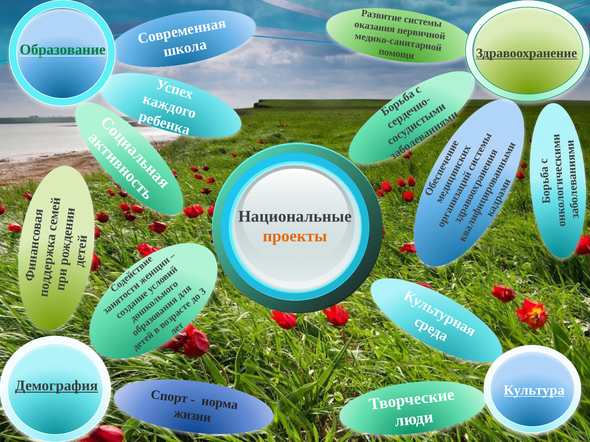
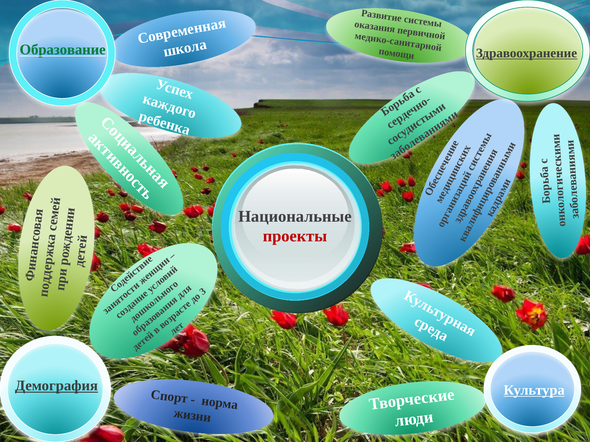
проекты colour: orange -> red
